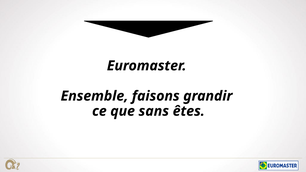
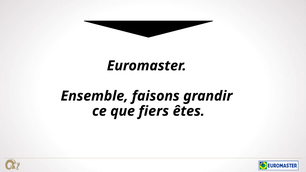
sans: sans -> fiers
